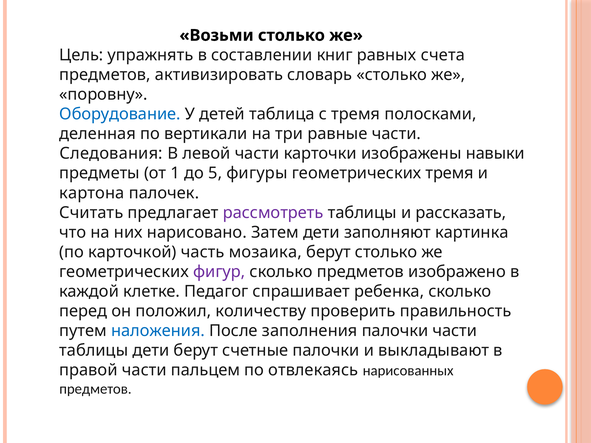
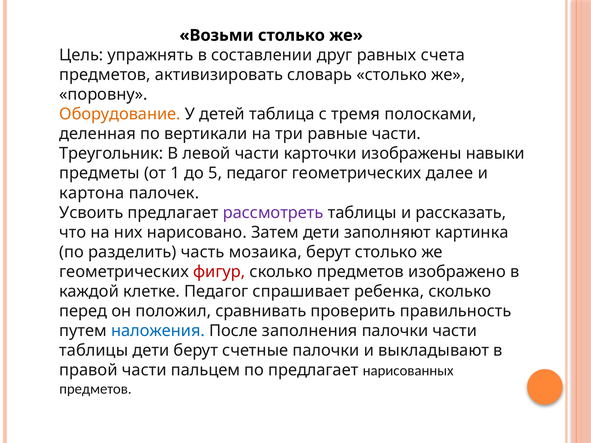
книг: книг -> друг
Оборудование colour: blue -> orange
Следования: Следования -> Треугольник
5 фигуры: фигуры -> педагог
геометрических тремя: тремя -> далее
Считать: Считать -> Усвоить
карточкой: карточкой -> разделить
фигур colour: purple -> red
количеству: количеству -> сравнивать
по отвлекаясь: отвлекаясь -> предлагает
